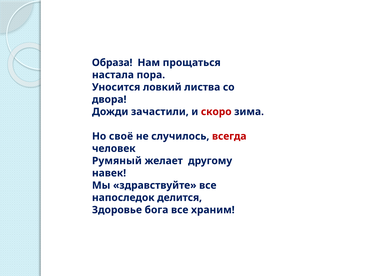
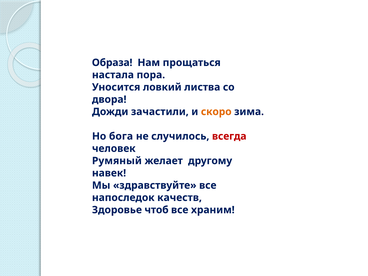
скоро colour: red -> orange
своё: своё -> бога
делится: делится -> качеств
бога: бога -> чтоб
